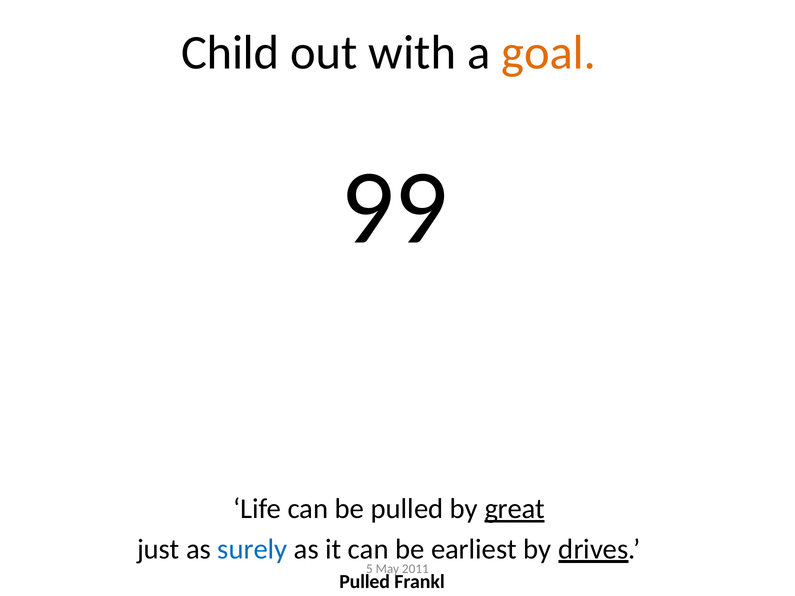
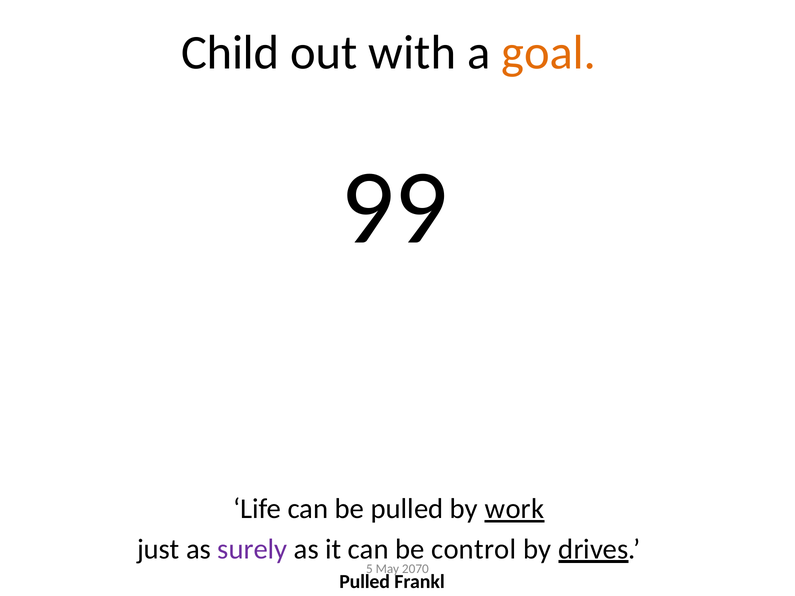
great: great -> work
surely colour: blue -> purple
earliest: earliest -> control
2011: 2011 -> 2070
